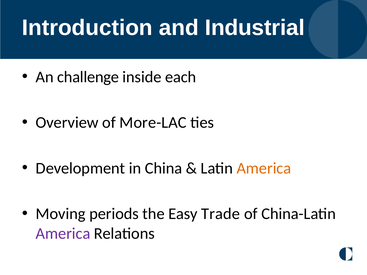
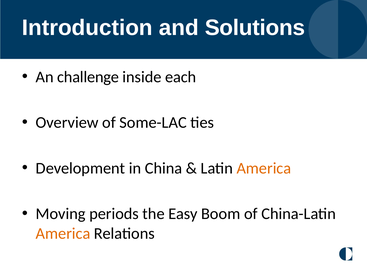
Industrial: Industrial -> Solutions
More-LAC: More-LAC -> Some-LAC
Trade: Trade -> Boom
America at (63, 234) colour: purple -> orange
